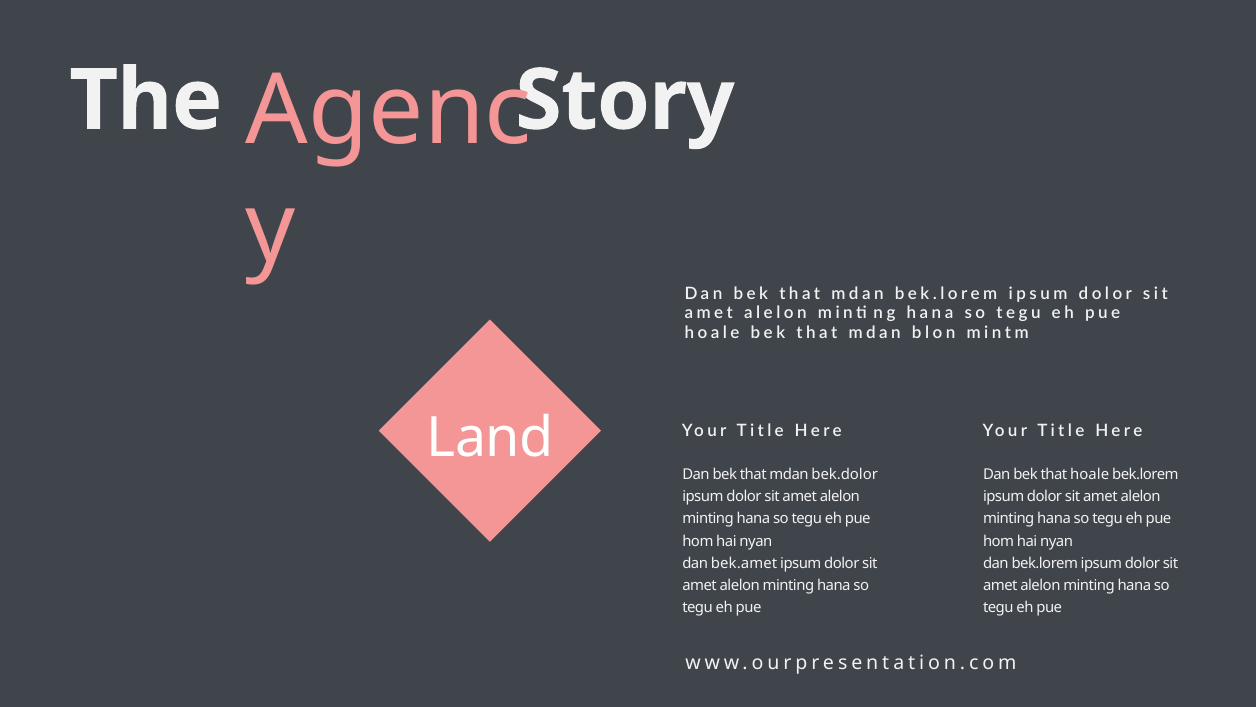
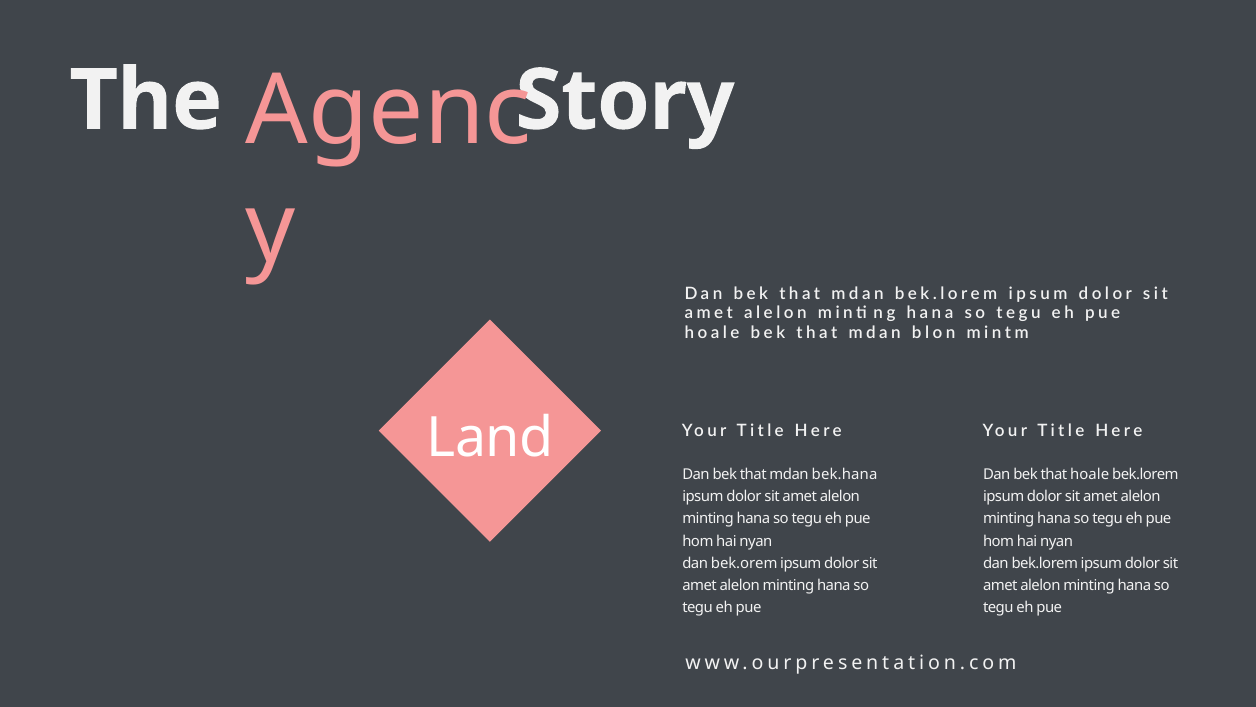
bek.dolor: bek.dolor -> bek.hana
bek.amet: bek.amet -> bek.orem
